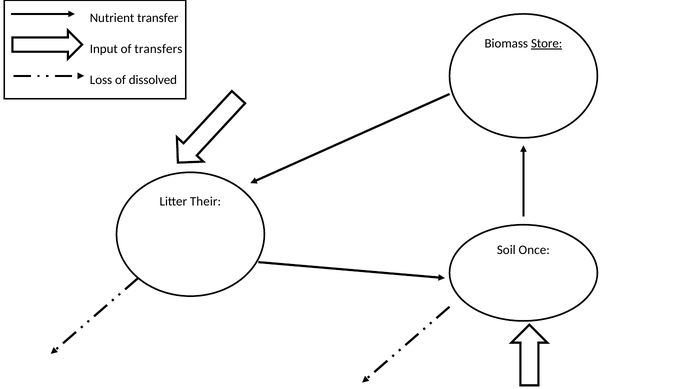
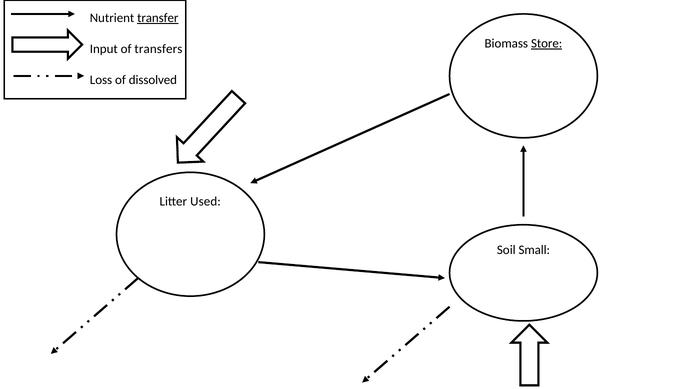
transfer underline: none -> present
Their: Their -> Used
Once: Once -> Small
